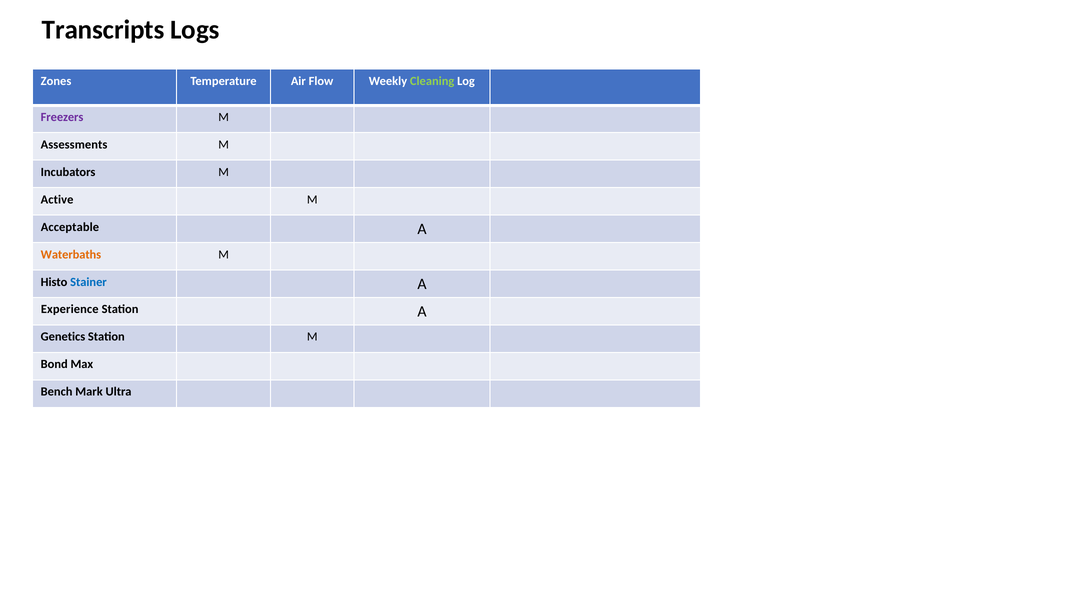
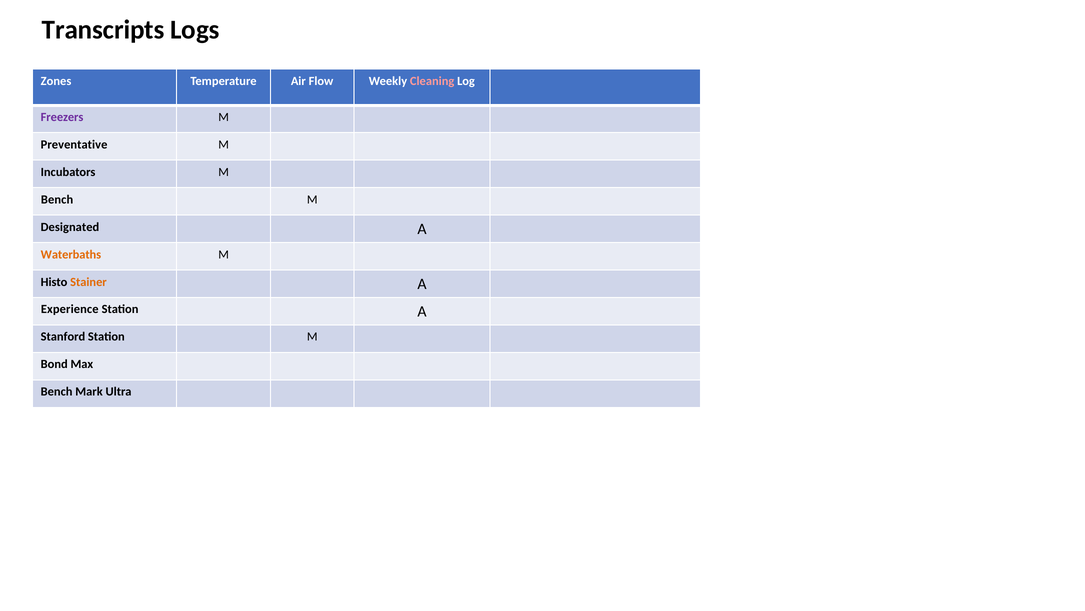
Cleaning colour: light green -> pink
Assessments: Assessments -> Preventative
Active at (57, 199): Active -> Bench
Acceptable: Acceptable -> Designated
Stainer colour: blue -> orange
Genetics: Genetics -> Stanford
